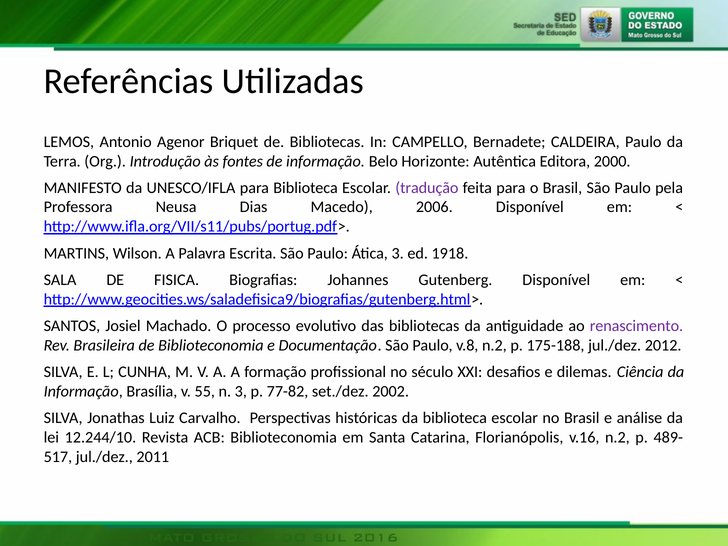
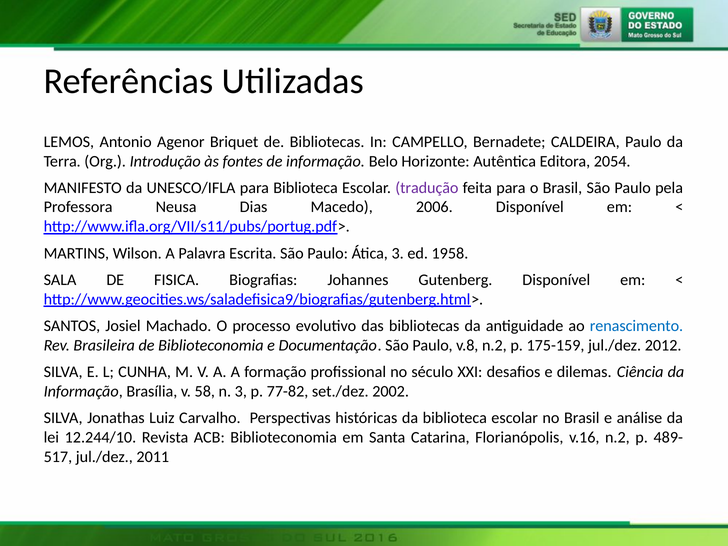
2000: 2000 -> 2054
1918: 1918 -> 1958
renascimento colour: purple -> blue
175-188: 175-188 -> 175-159
55: 55 -> 58
